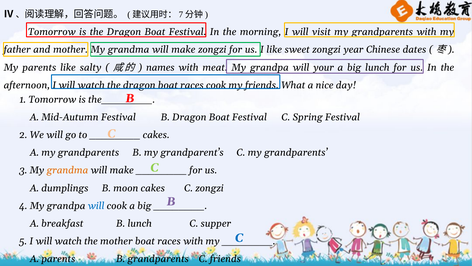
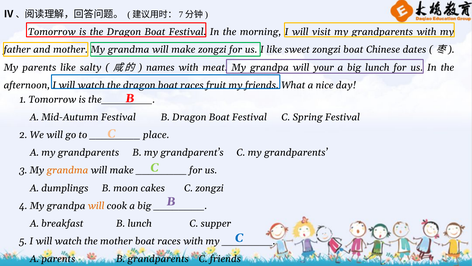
zongzi year: year -> boat
races cook: cook -> fruit
cakes at (156, 135): cakes -> place
will at (96, 205) colour: blue -> orange
